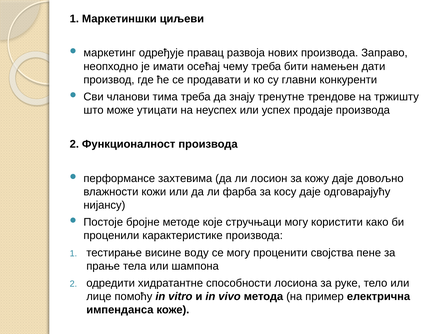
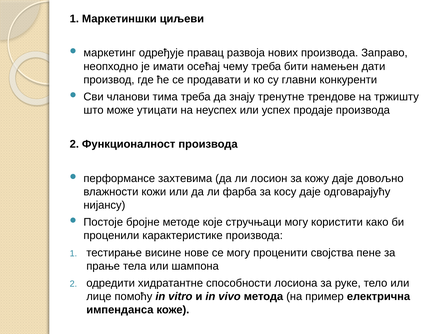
воду: воду -> нове
